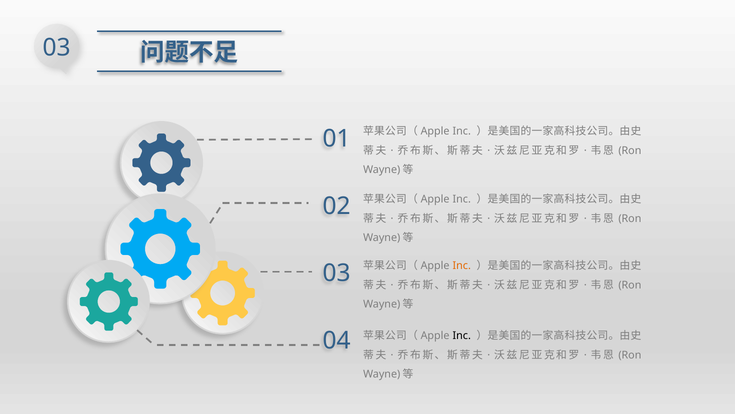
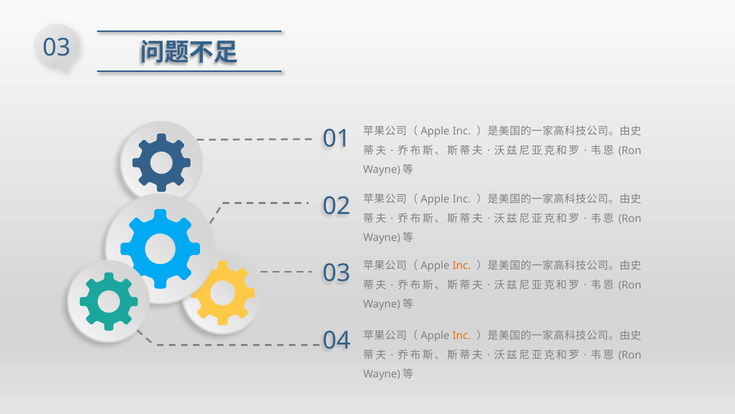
Inc at (462, 335) colour: black -> orange
